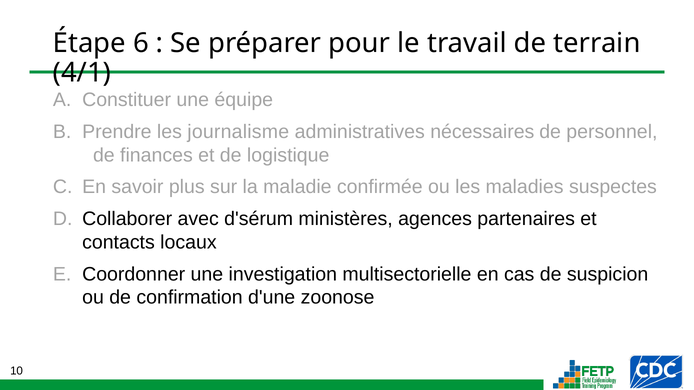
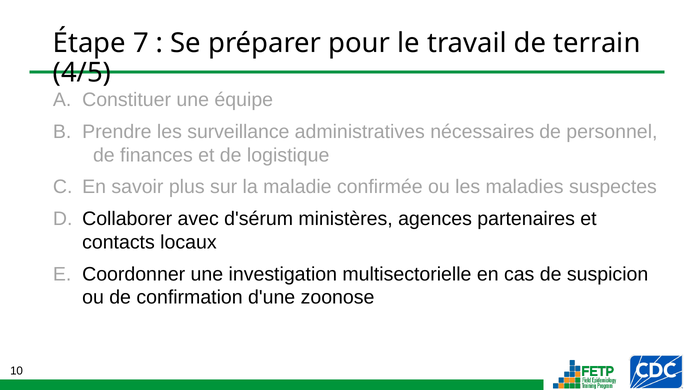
6: 6 -> 7
4/1: 4/1 -> 4/5
journalisme: journalisme -> surveillance
